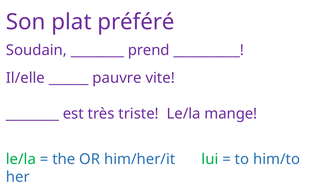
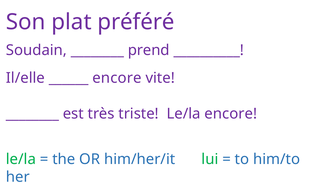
pauvre at (117, 78): pauvre -> encore
Le/la mange: mange -> encore
